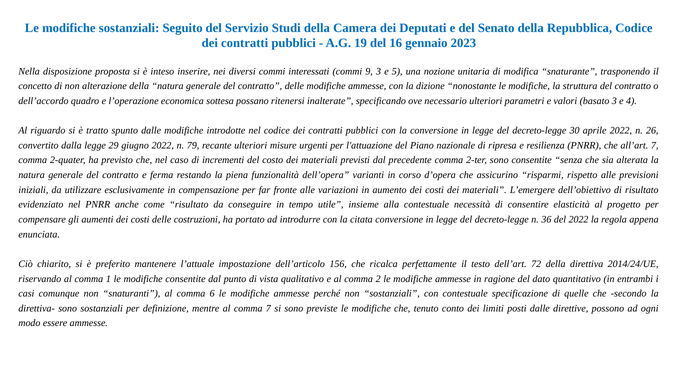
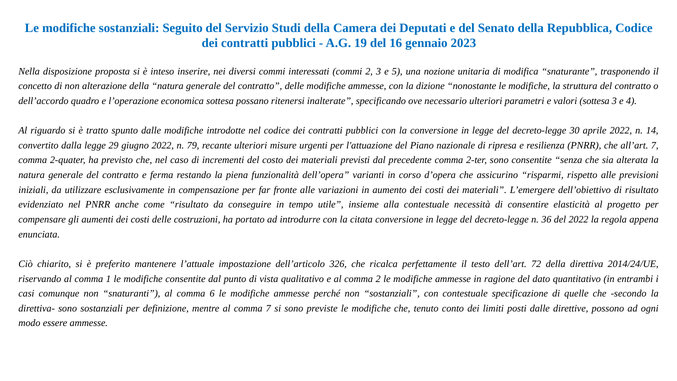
commi 9: 9 -> 2
valori basato: basato -> sottesa
26: 26 -> 14
156: 156 -> 326
